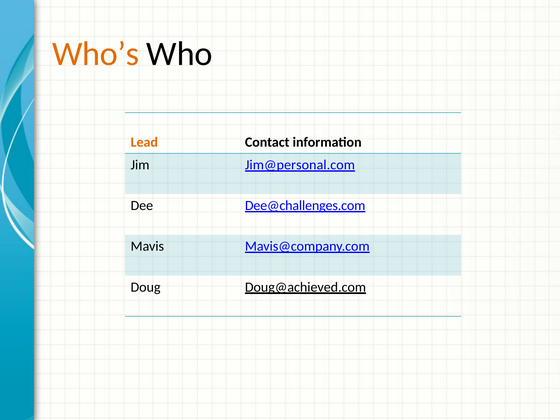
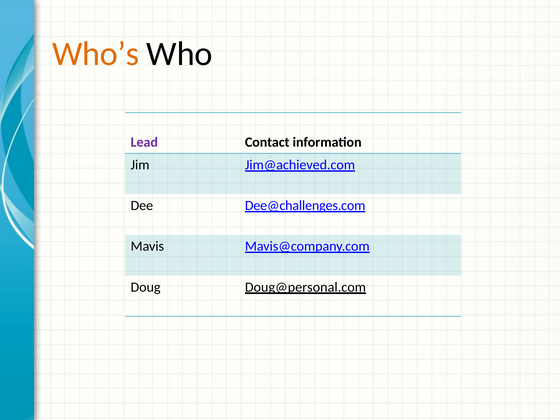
Lead colour: orange -> purple
Jim@personal.com: Jim@personal.com -> Jim@achieved.com
Doug@achieved.com: Doug@achieved.com -> Doug@personal.com
